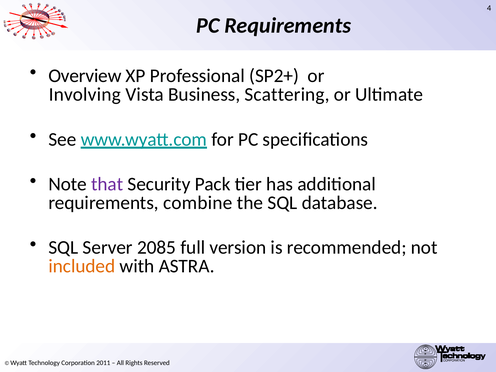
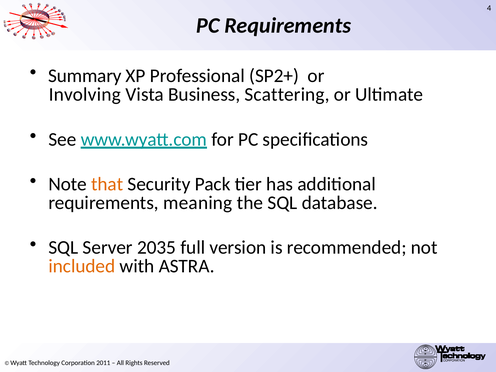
Overview: Overview -> Summary
that colour: purple -> orange
combine: combine -> meaning
2085: 2085 -> 2035
